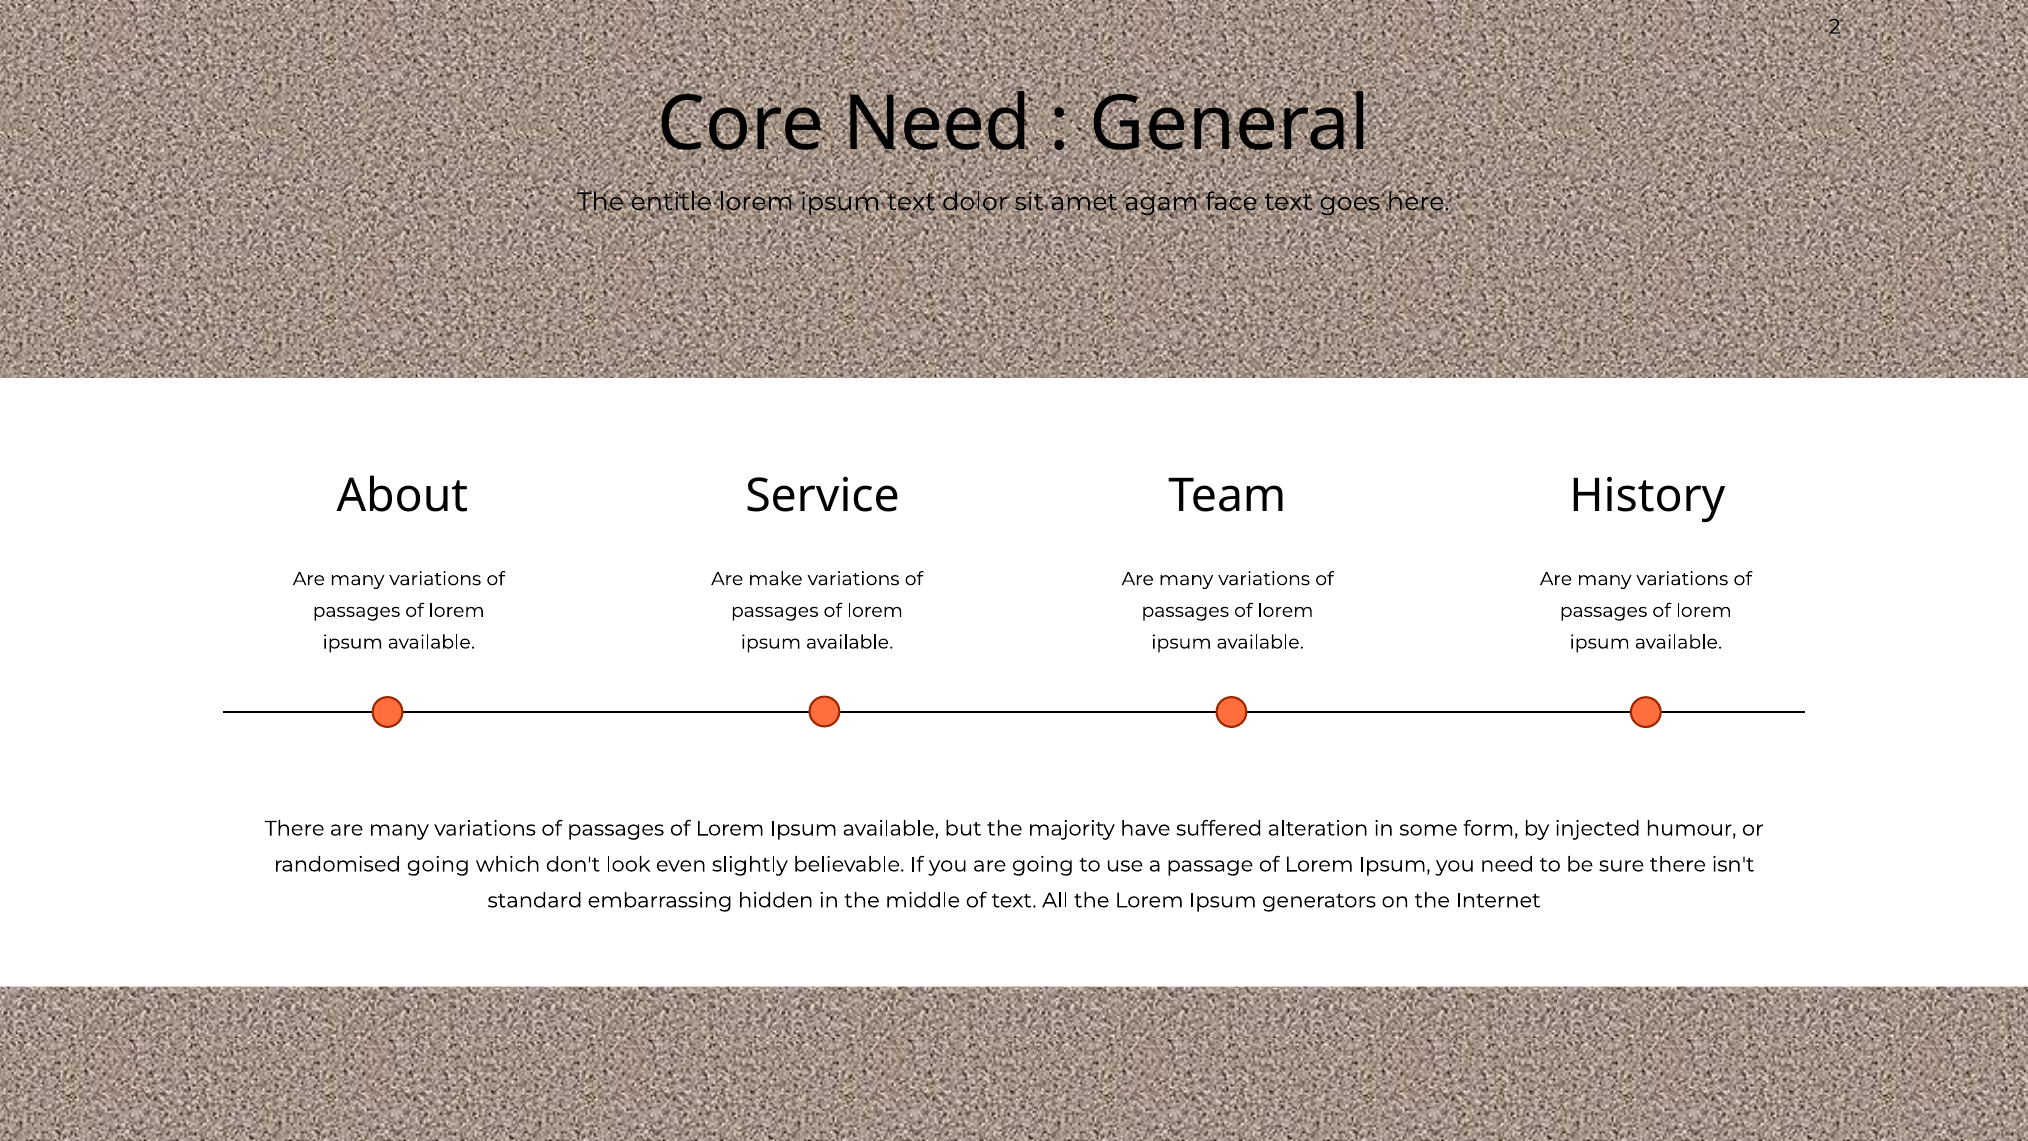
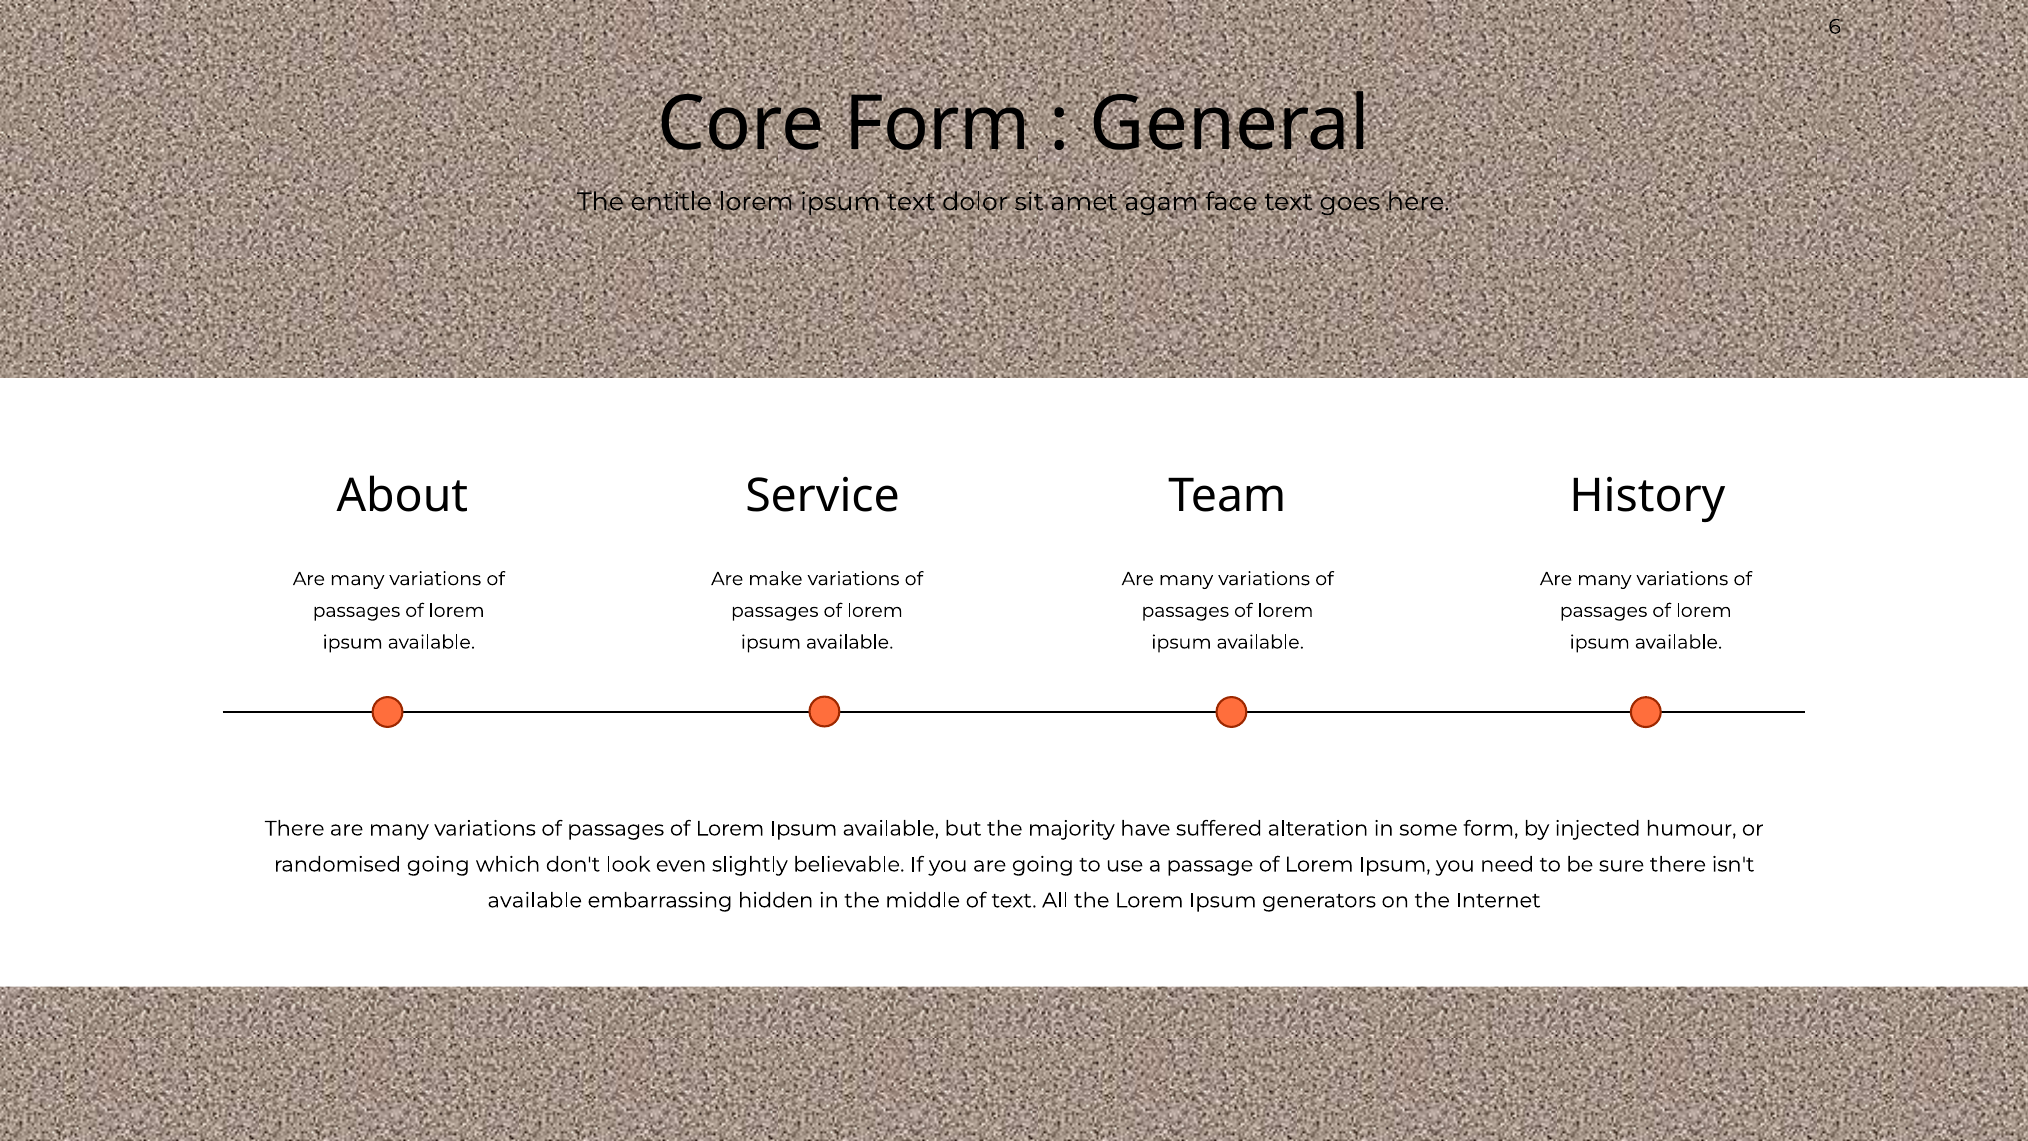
2: 2 -> 6
Core Need: Need -> Form
standard at (535, 900): standard -> available
